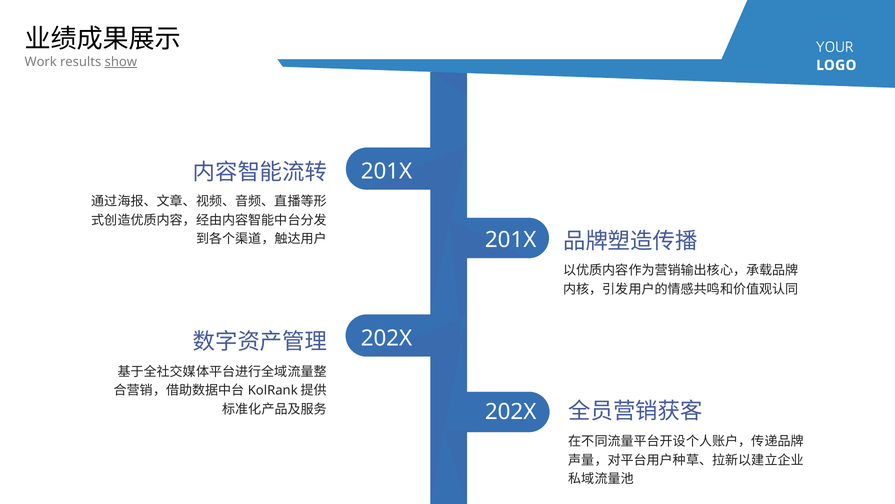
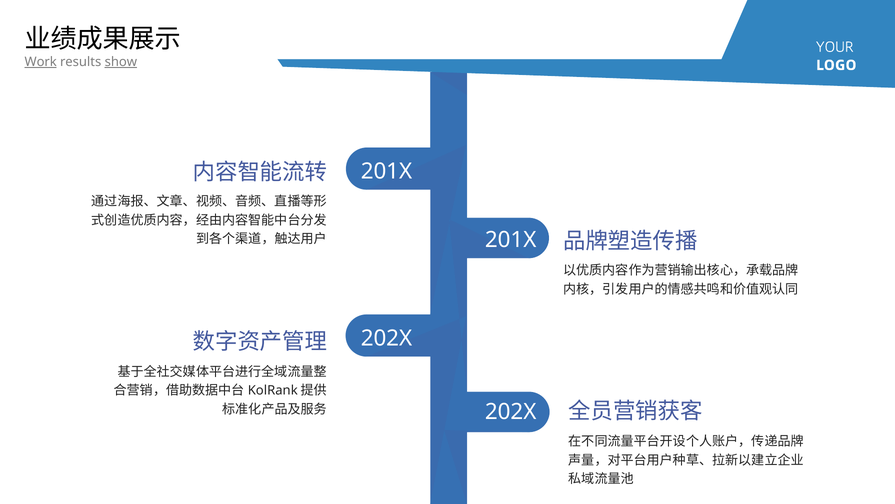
Work underline: none -> present
